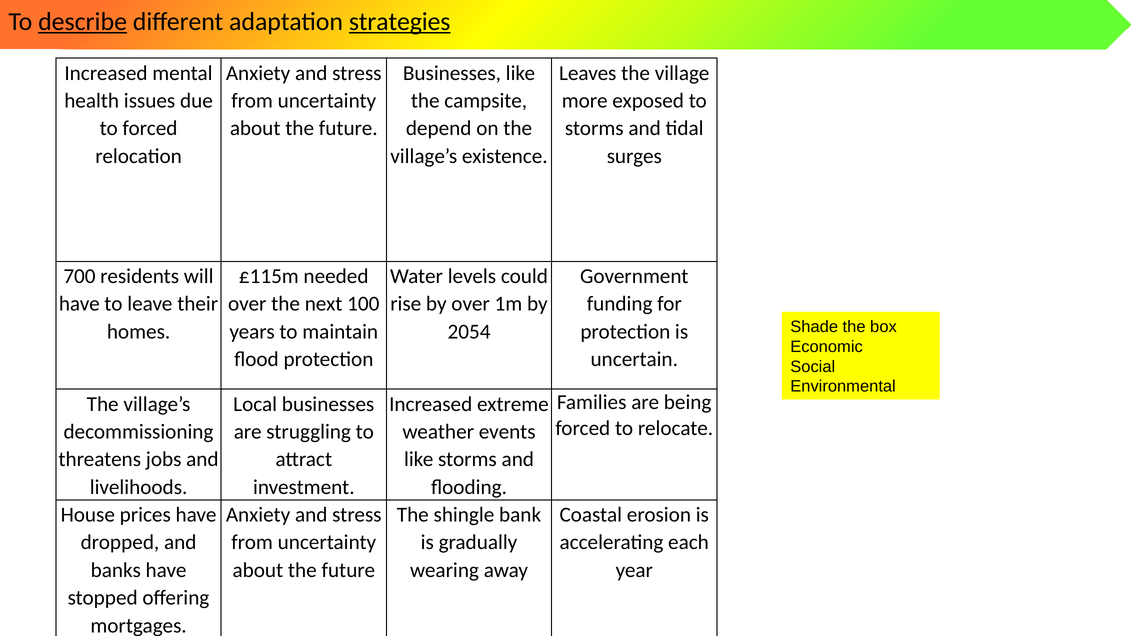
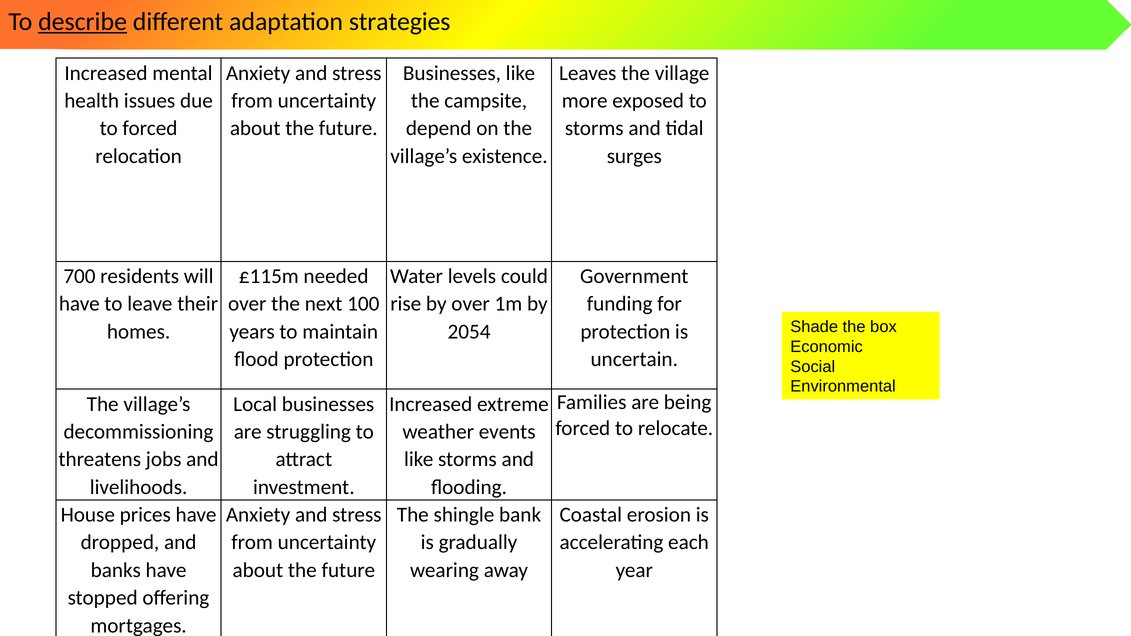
strategies underline: present -> none
